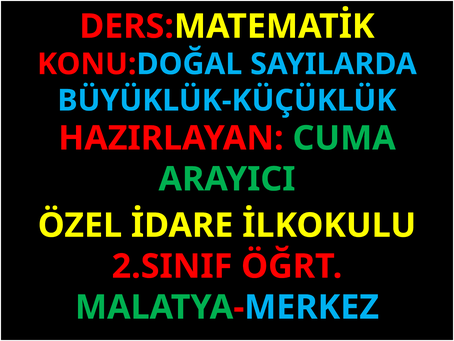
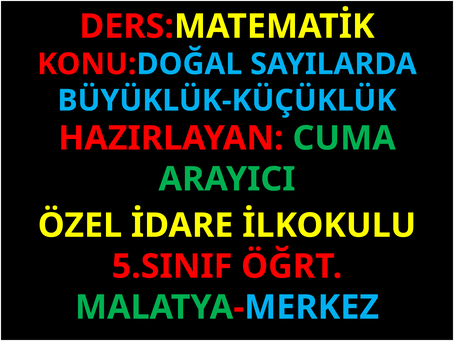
2.SINIF: 2.SINIF -> 5.SINIF
